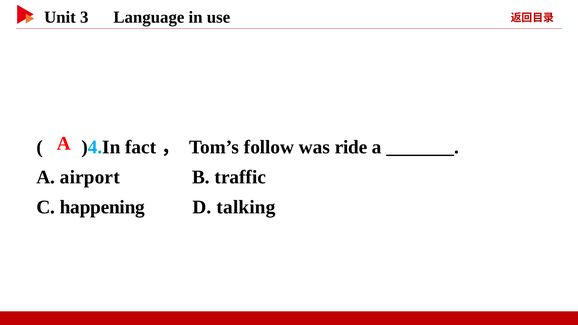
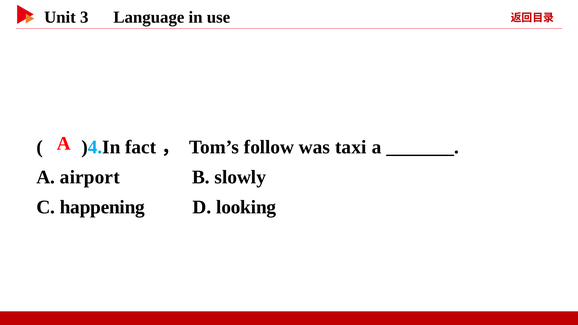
ride: ride -> taxi
traffic: traffic -> slowly
talking: talking -> looking
